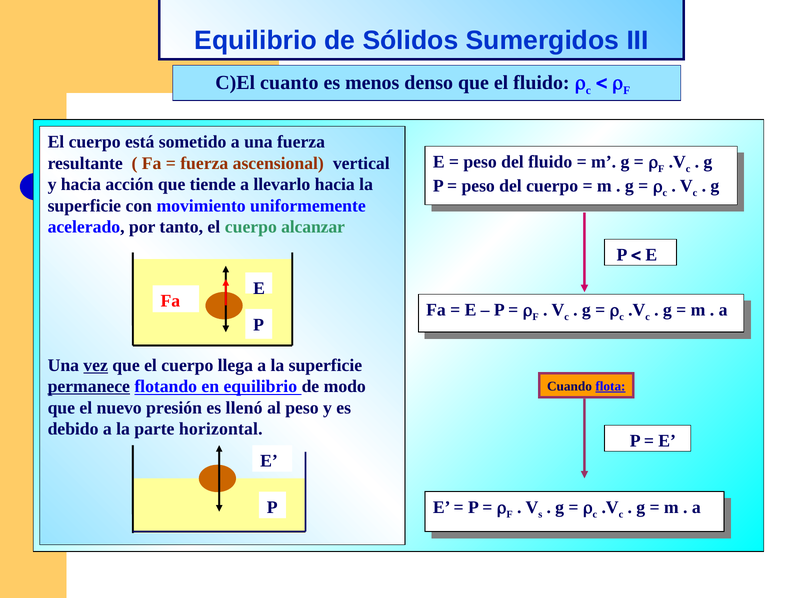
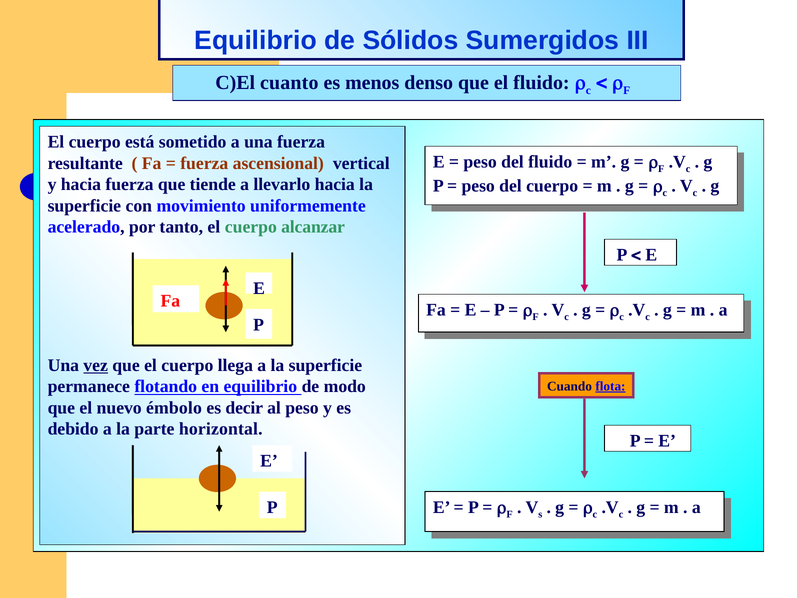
hacia acción: acción -> fuerza
permanece underline: present -> none
presión: presión -> émbolo
llenó: llenó -> decir
